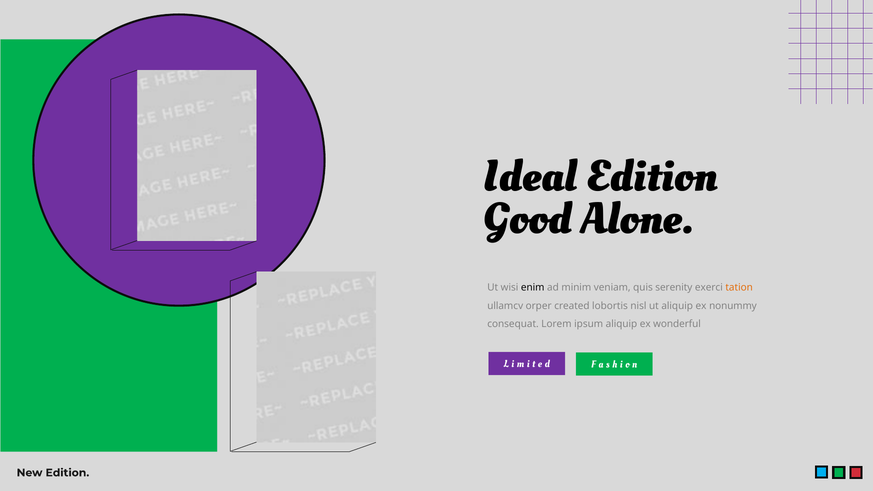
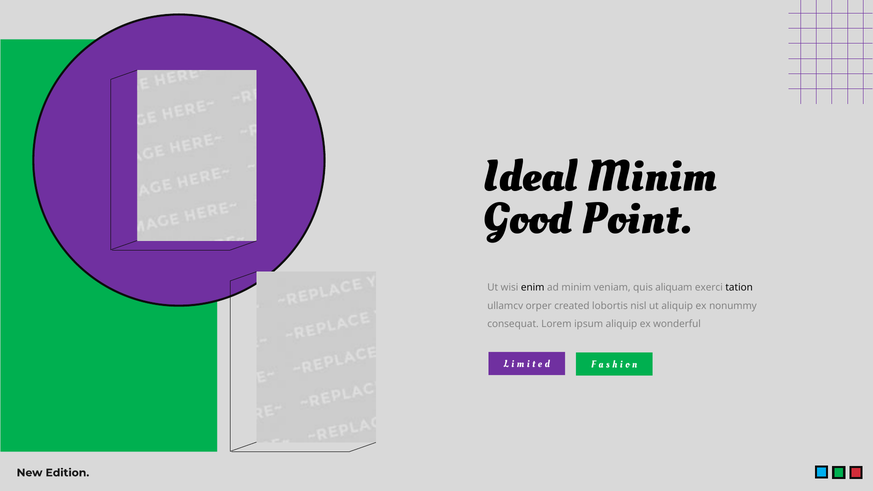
Ideal Edition: Edition -> Minim
Alone: Alone -> Point
serenity: serenity -> aliquam
tation colour: orange -> black
